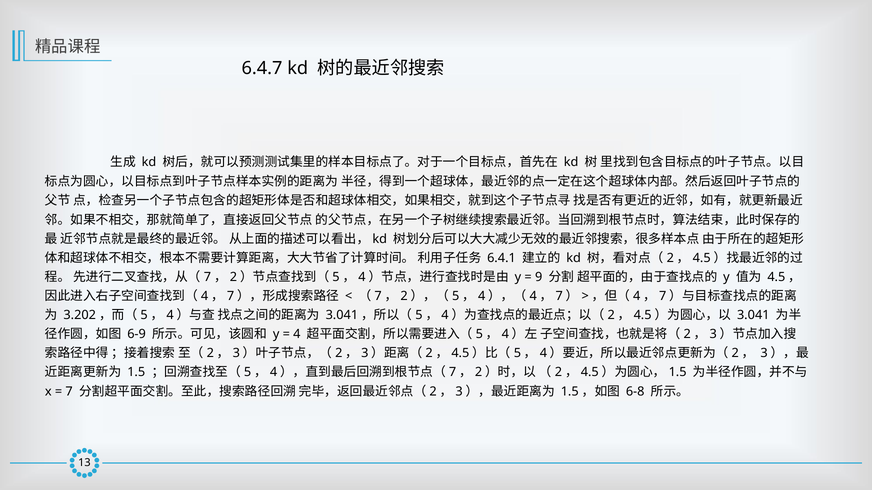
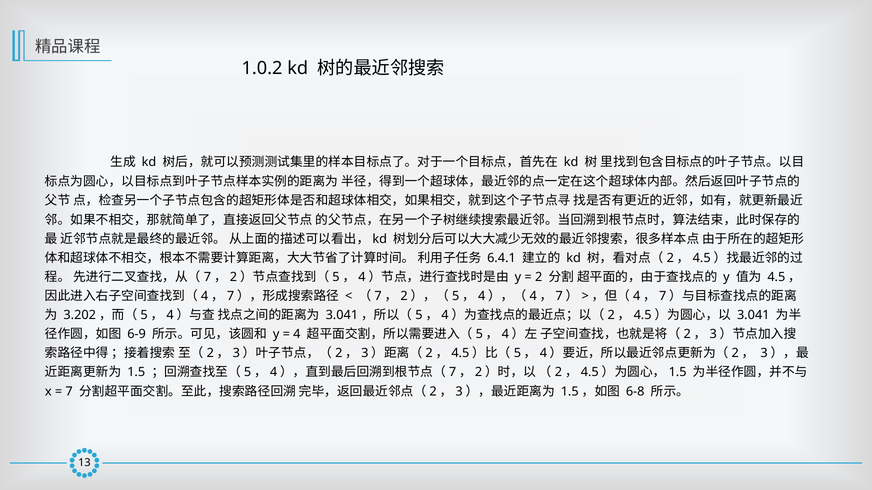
6.4.7: 6.4.7 -> 1.0.2
9: 9 -> 2
